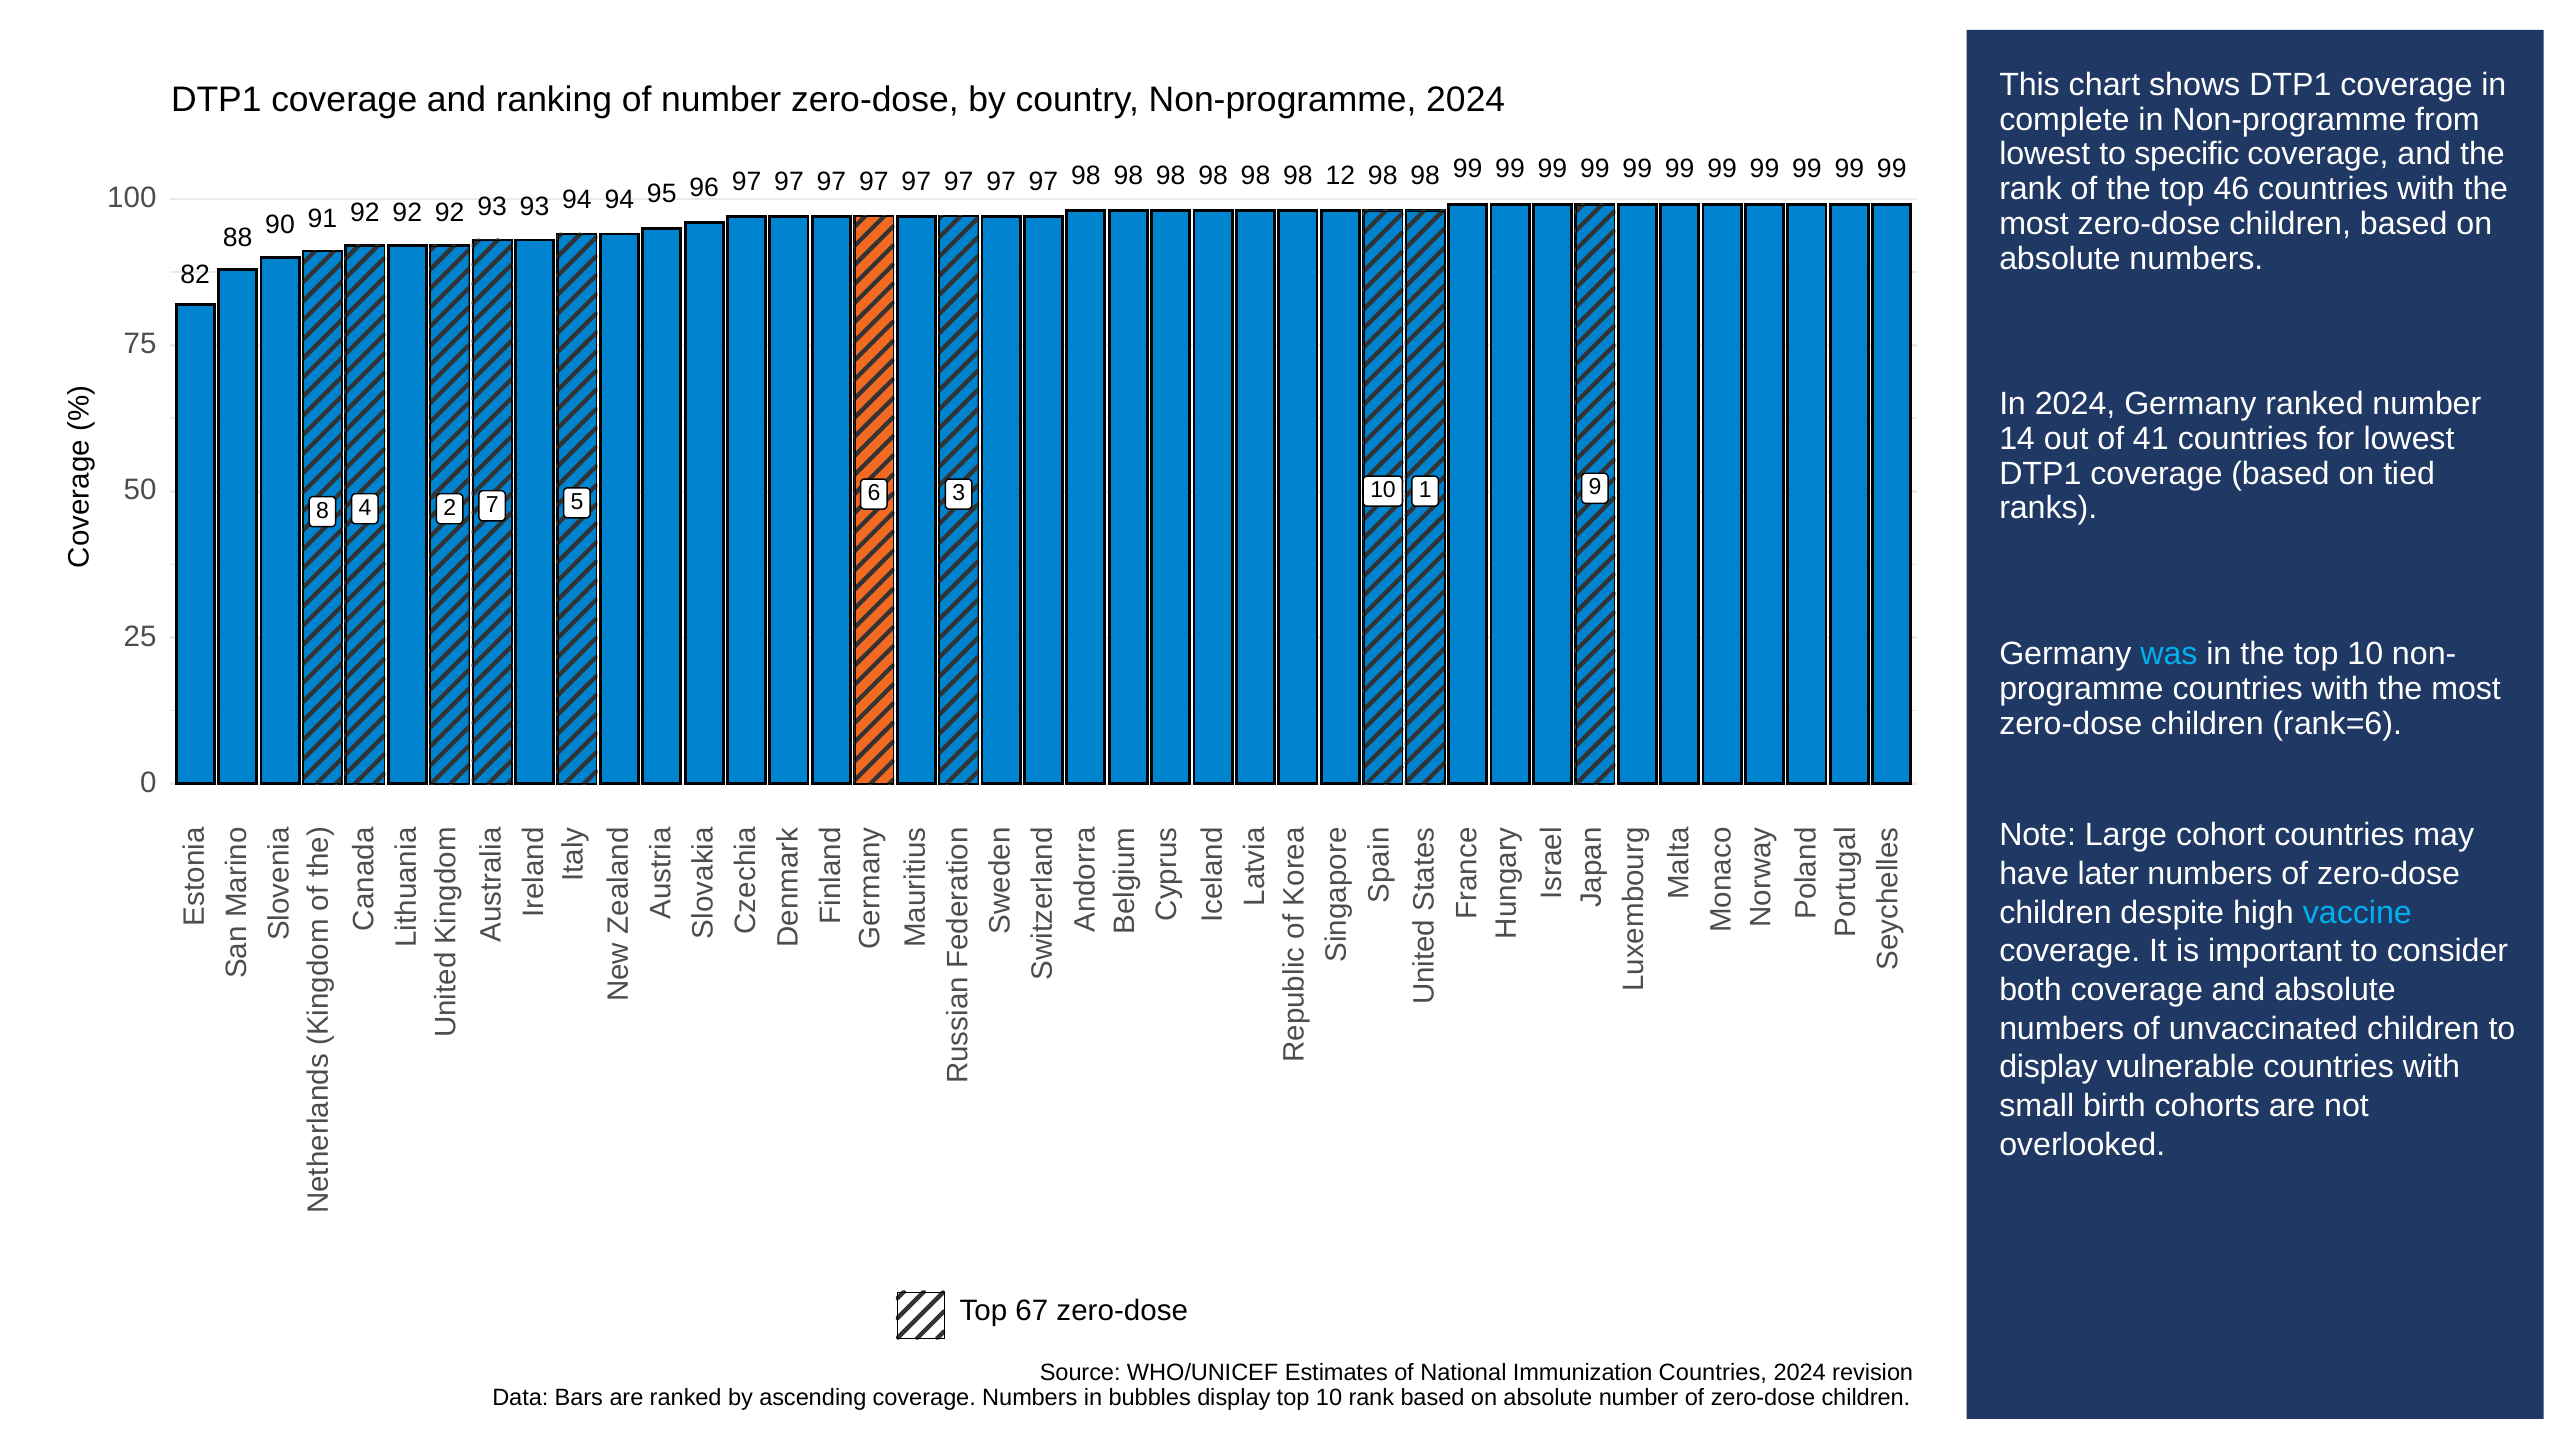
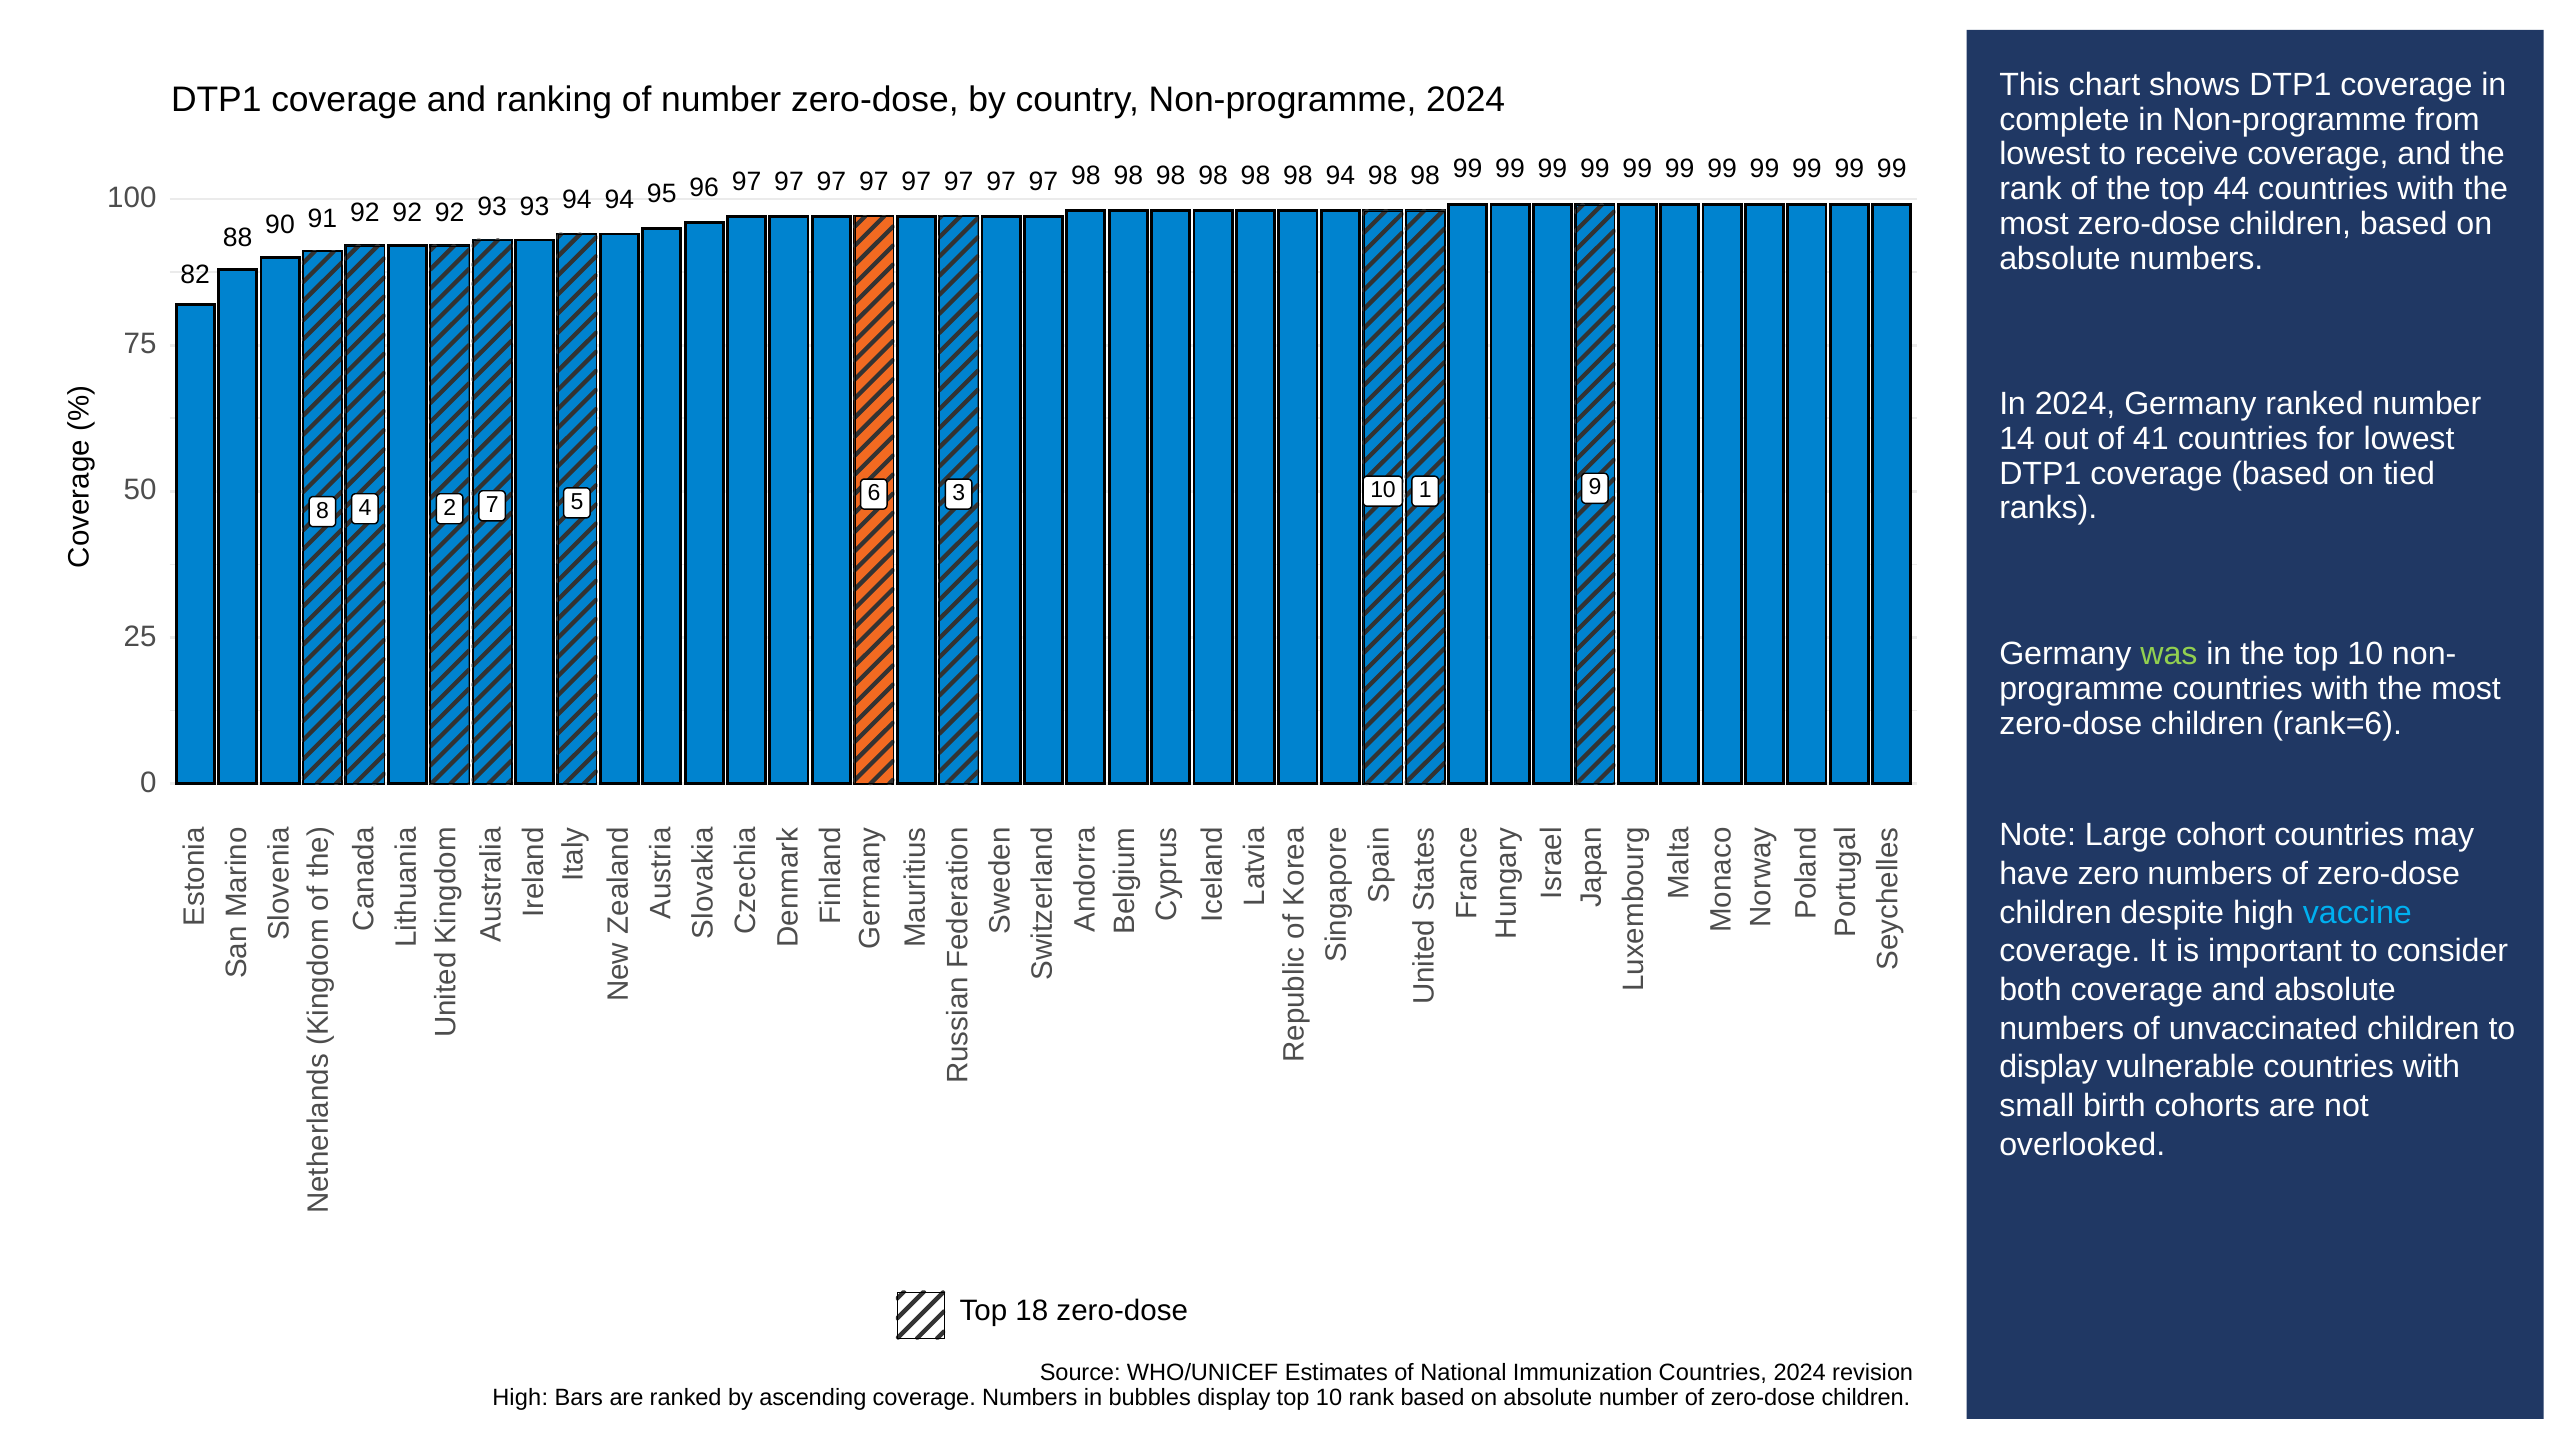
specific: specific -> receive
98 12: 12 -> 94
46: 46 -> 44
was colour: light blue -> light green
later: later -> zero
67: 67 -> 18
Data at (520, 1398): Data -> High
